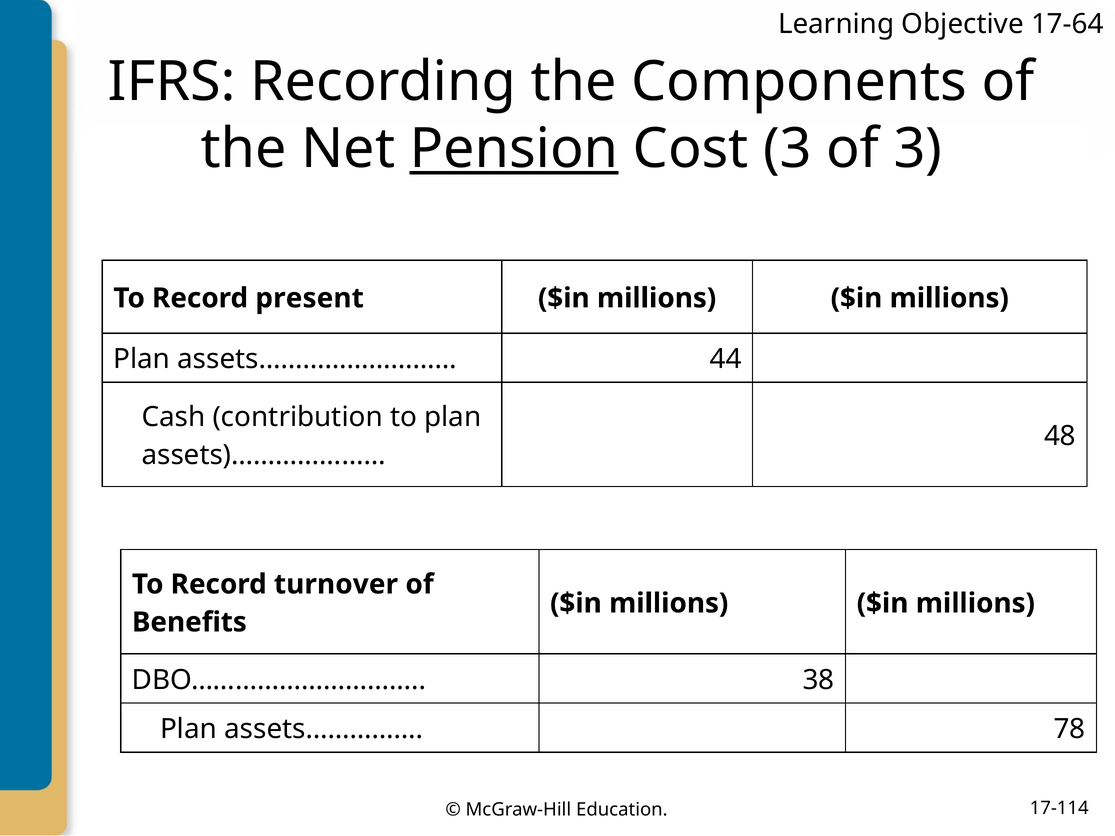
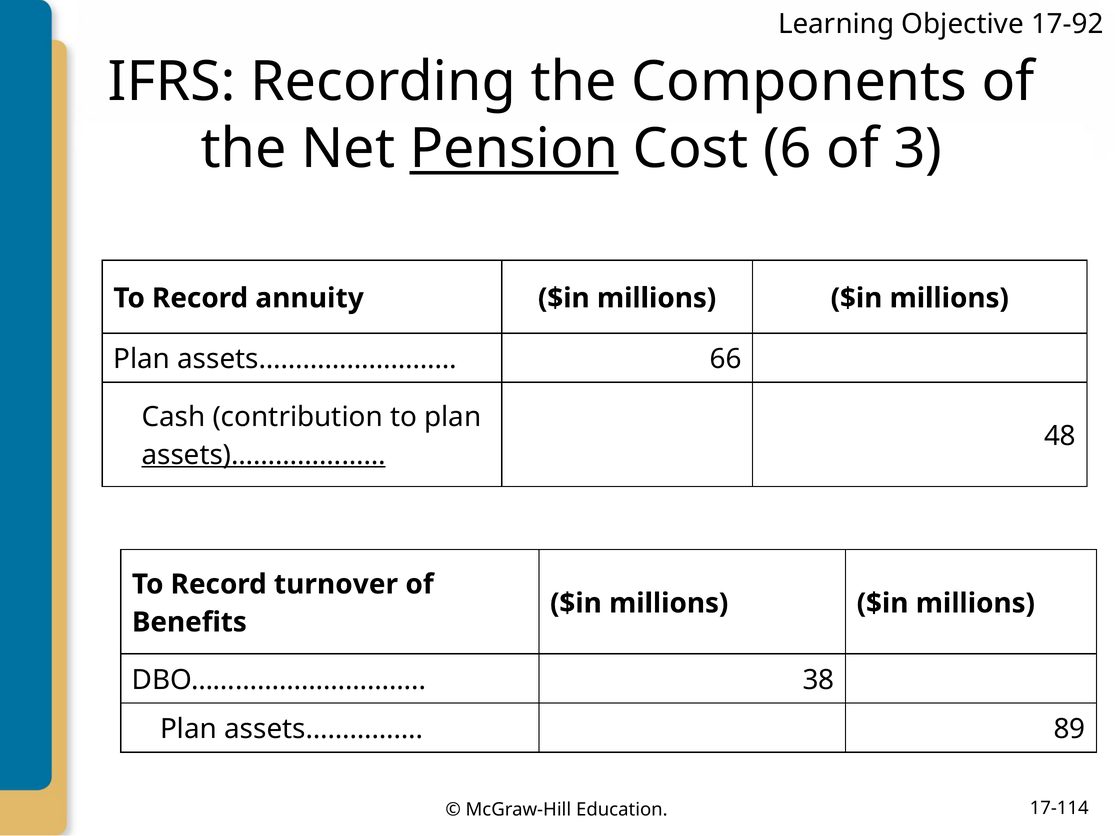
17-64: 17-64 -> 17-92
Cost 3: 3 -> 6
present: present -> annuity
44: 44 -> 66
assets)………………… underline: none -> present
78: 78 -> 89
